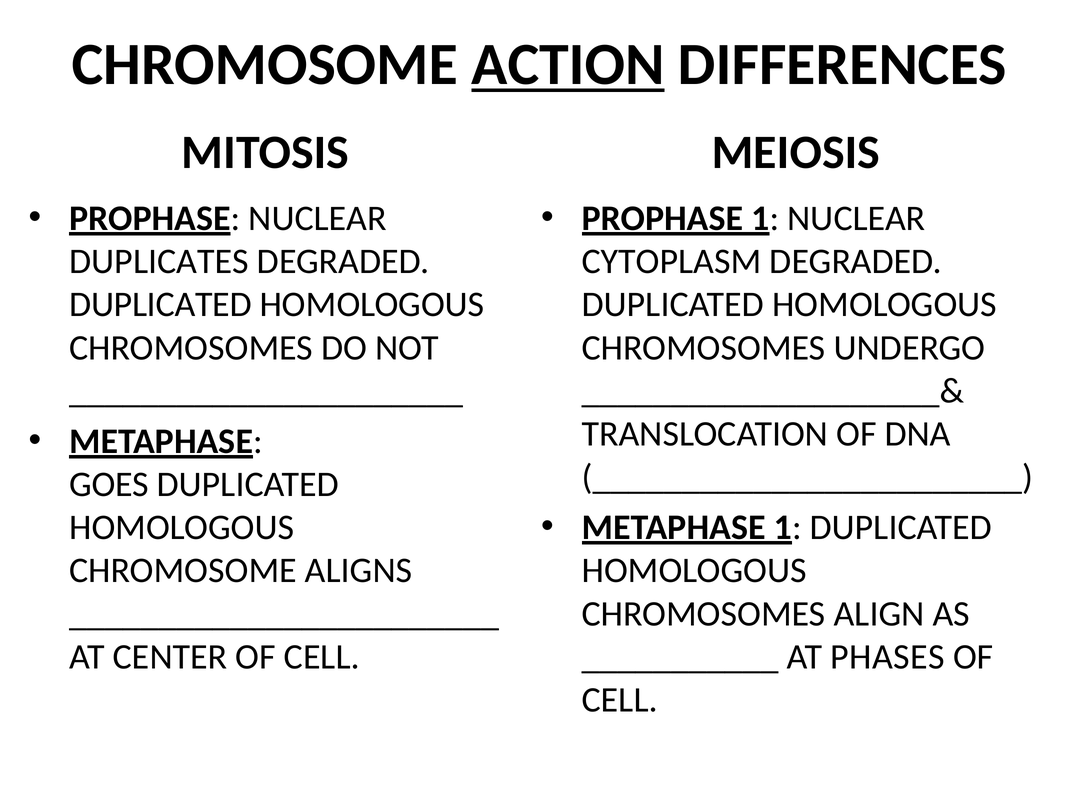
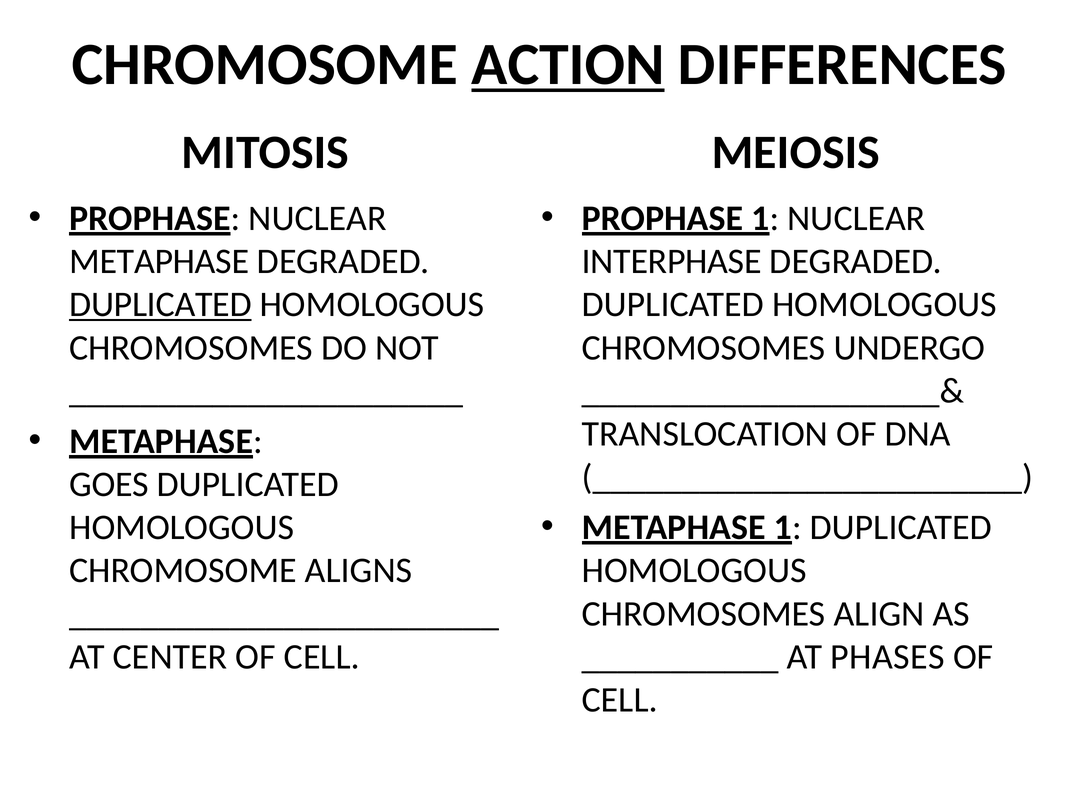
DUPLICATES at (159, 261): DUPLICATES -> METAPHASE
CYTOPLASM: CYTOPLASM -> INTERPHASE
DUPLICATED at (161, 305) underline: none -> present
